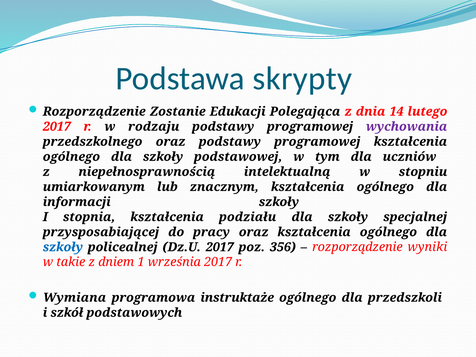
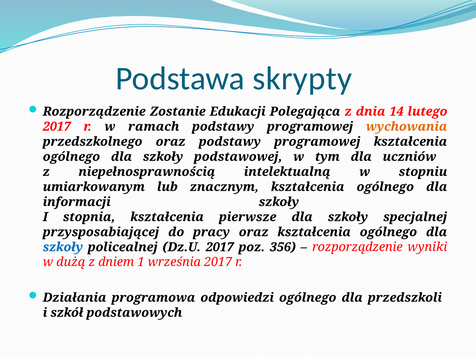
rodzaju: rodzaju -> ramach
wychowania colour: purple -> orange
podziału: podziału -> pierwsze
takie: takie -> dużą
Wymiana: Wymiana -> Działania
instruktaże: instruktaże -> odpowiedzi
